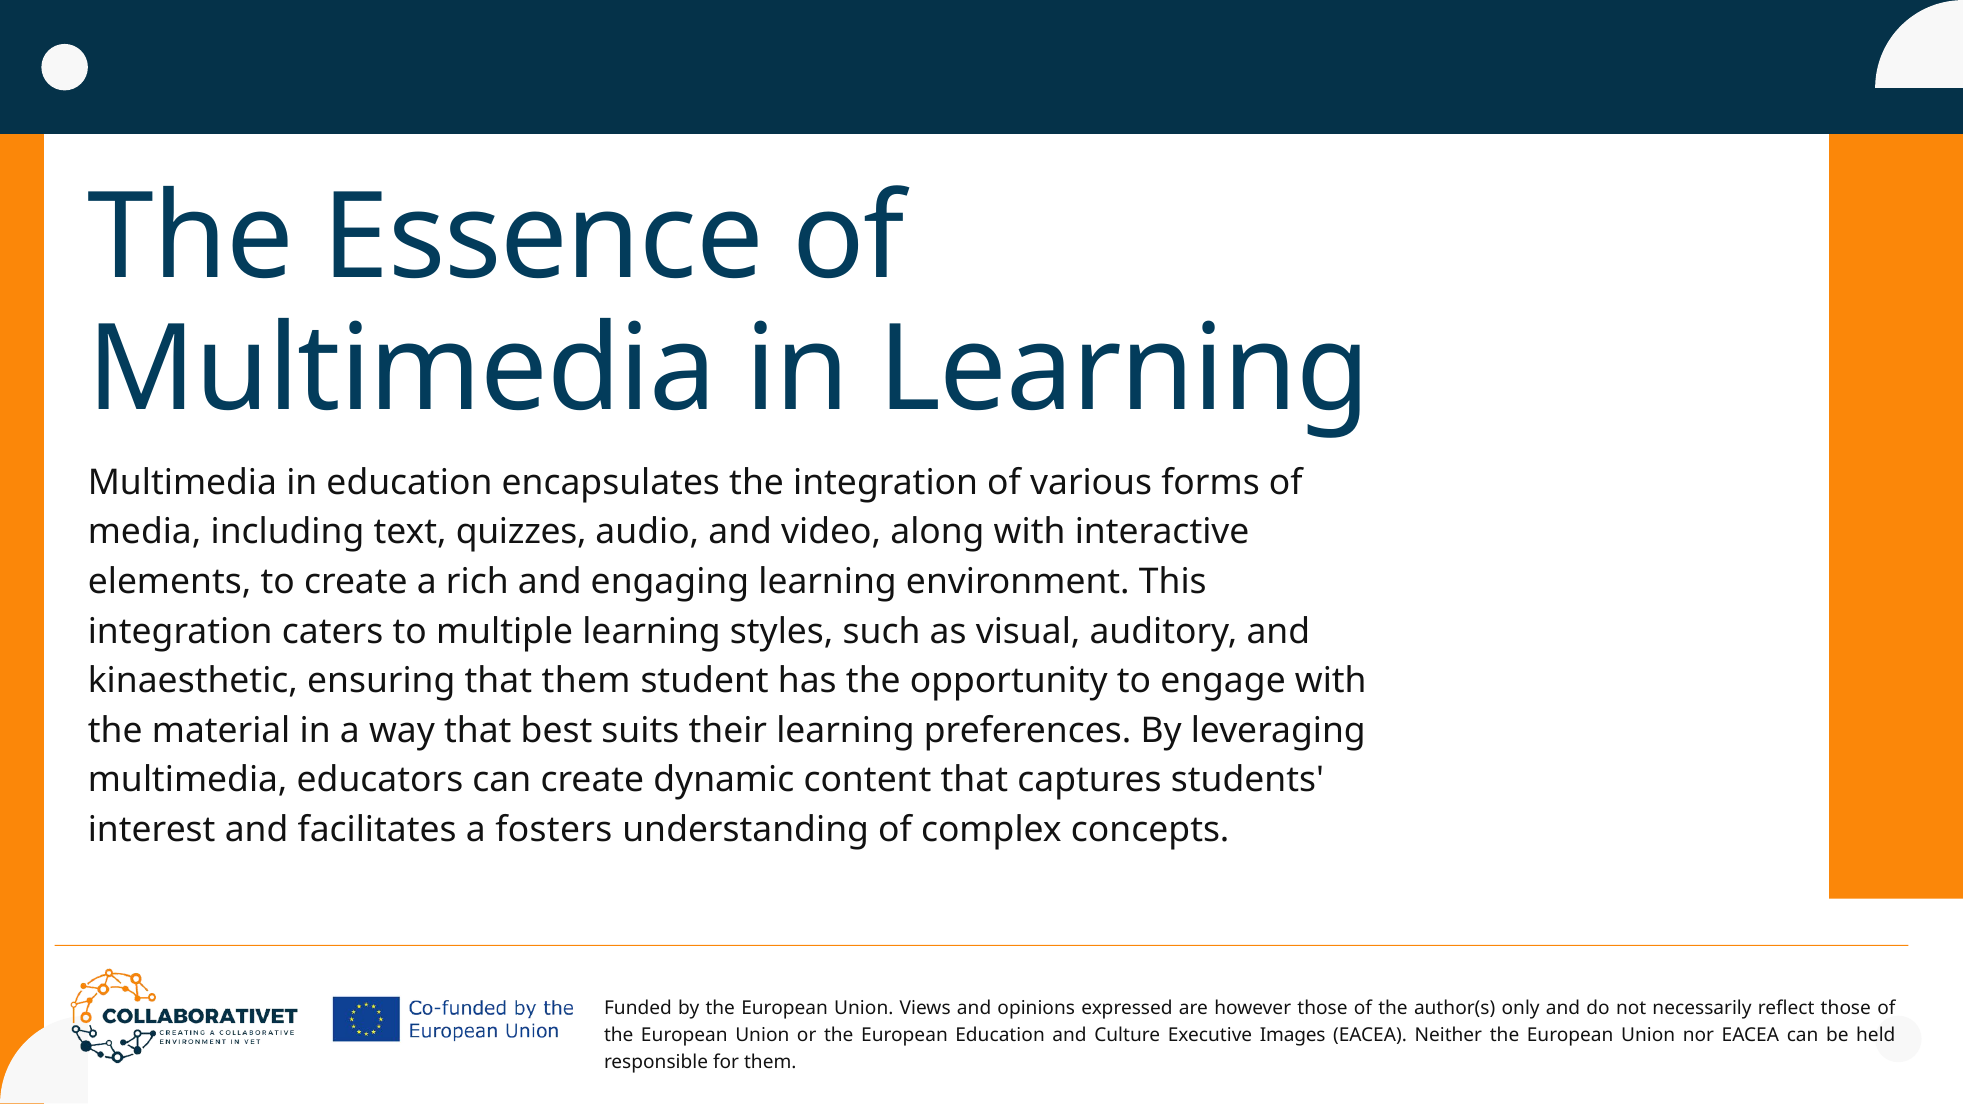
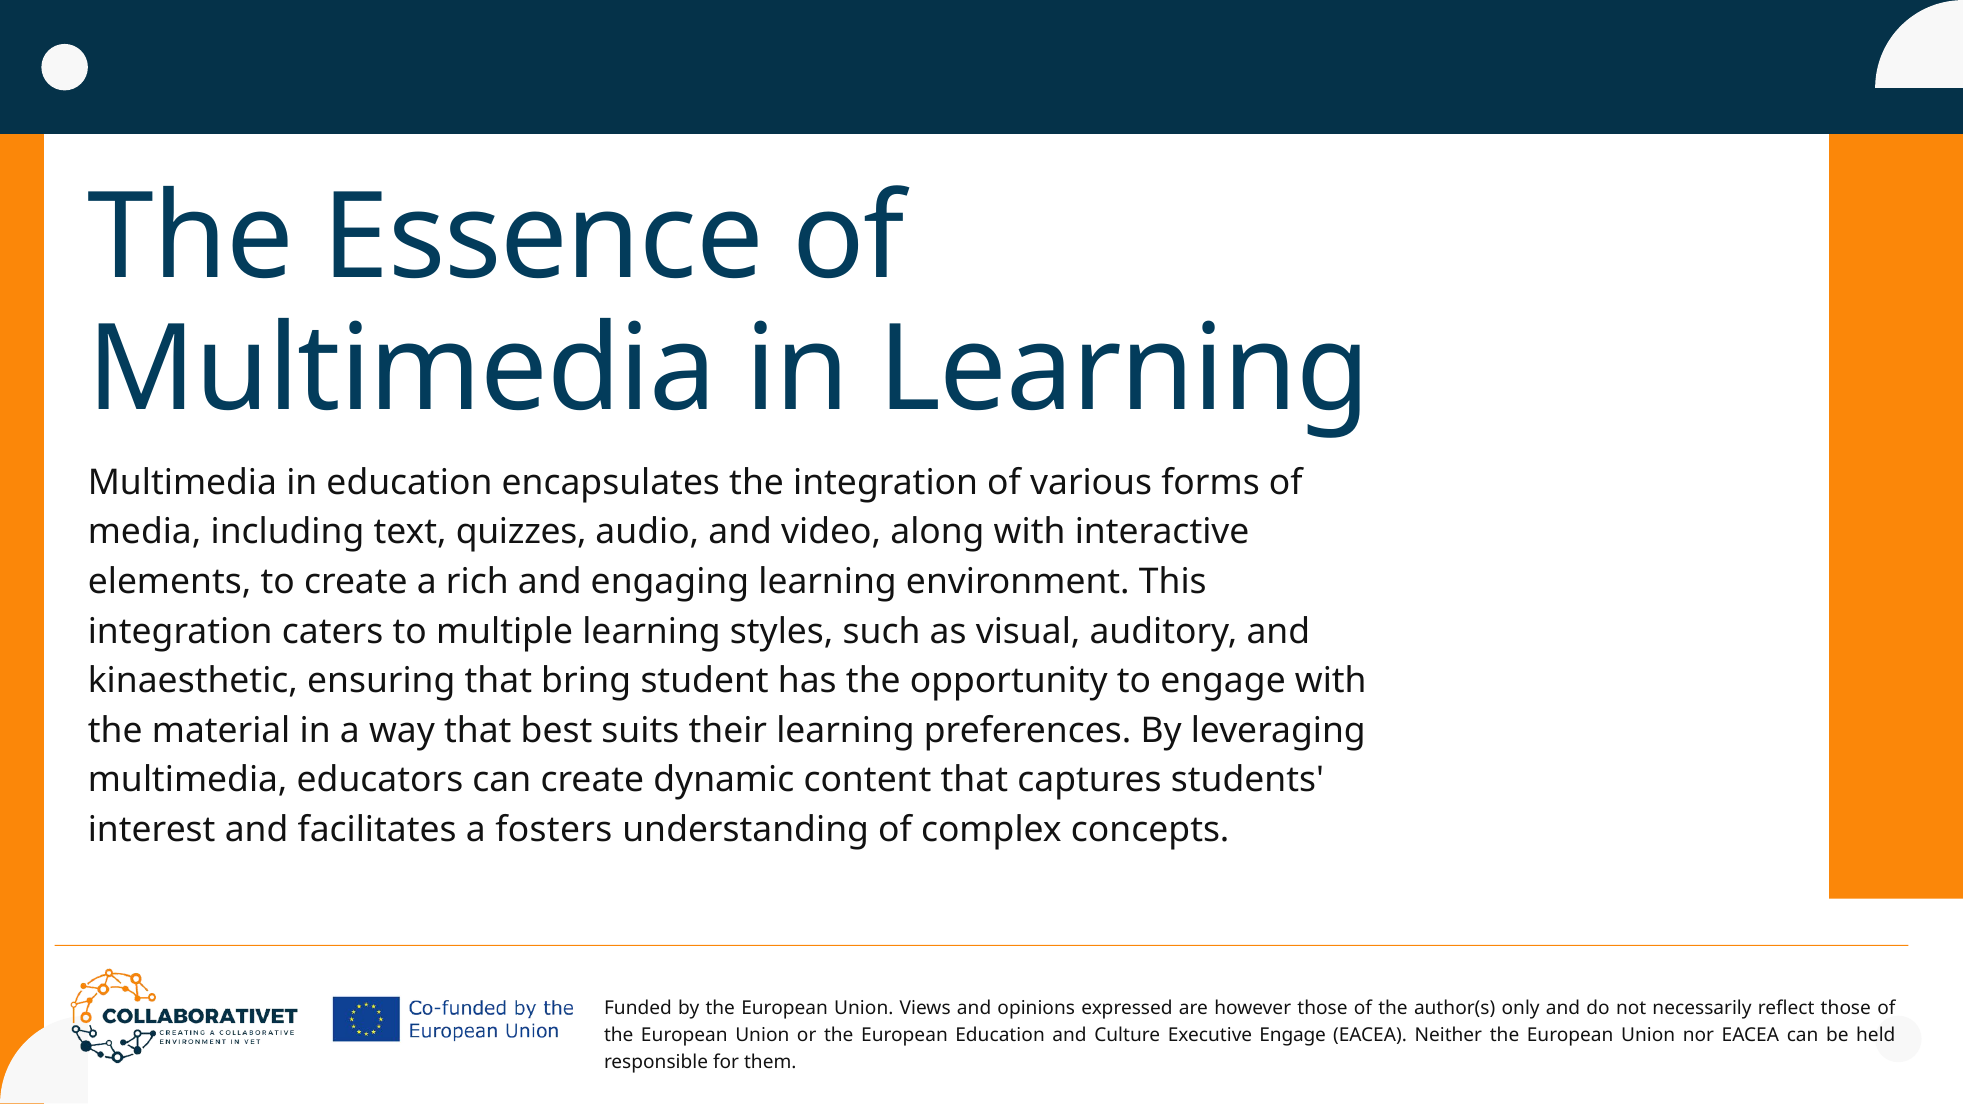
that them: them -> bring
Executive Images: Images -> Engage
